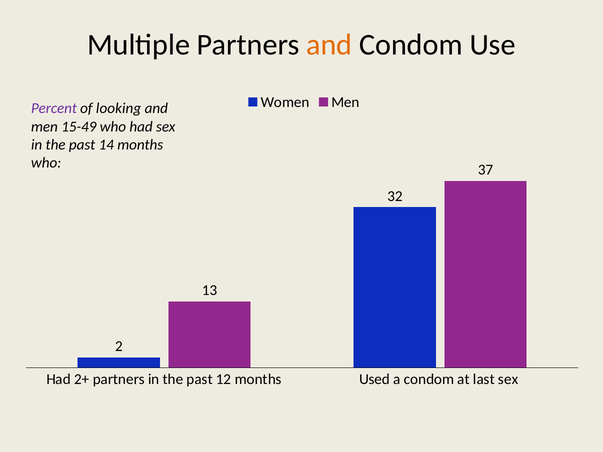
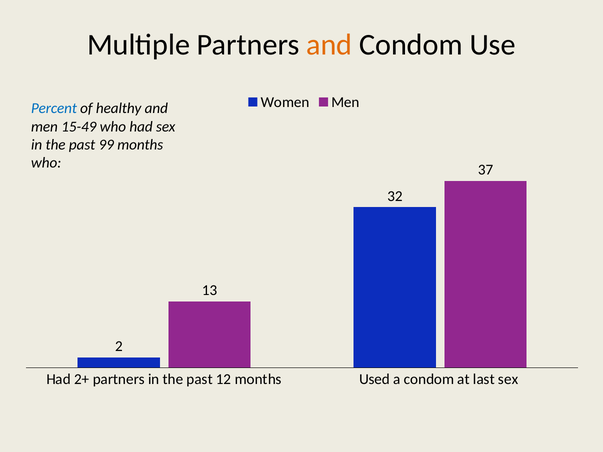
Percent colour: purple -> blue
looking: looking -> healthy
14: 14 -> 99
